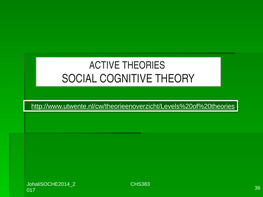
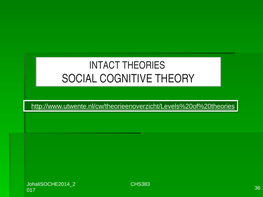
ACTIVE: ACTIVE -> INTACT
